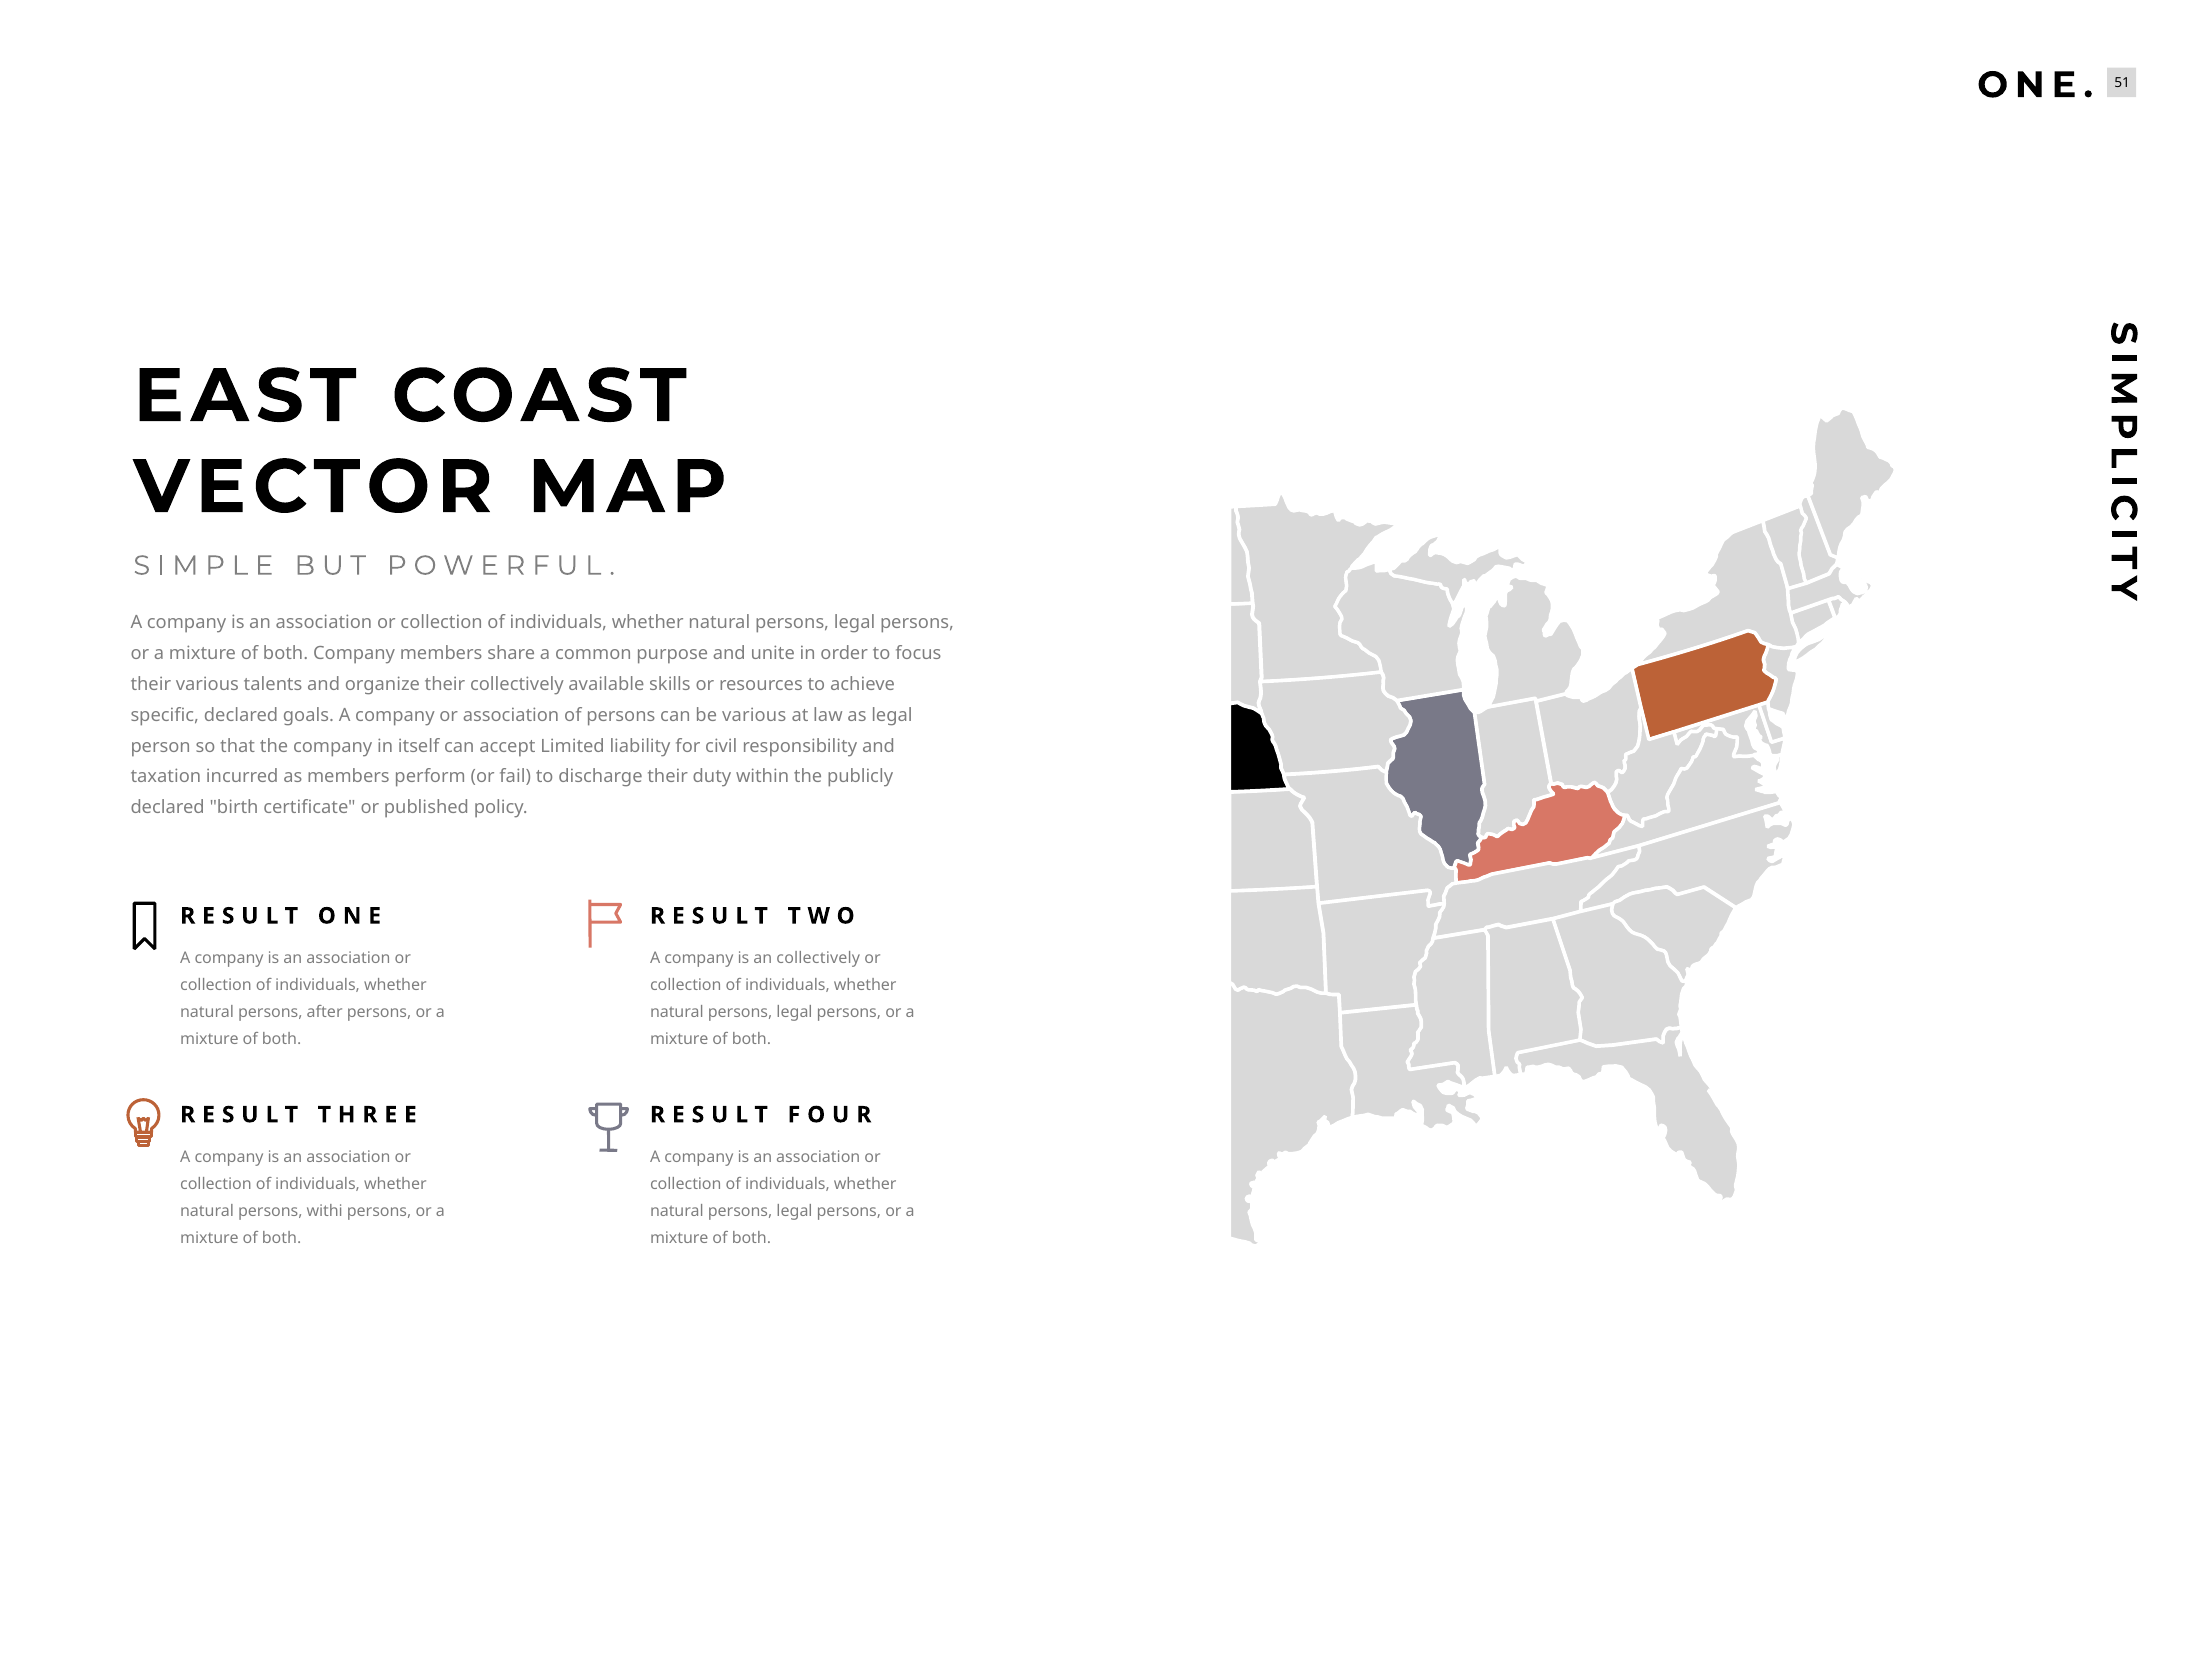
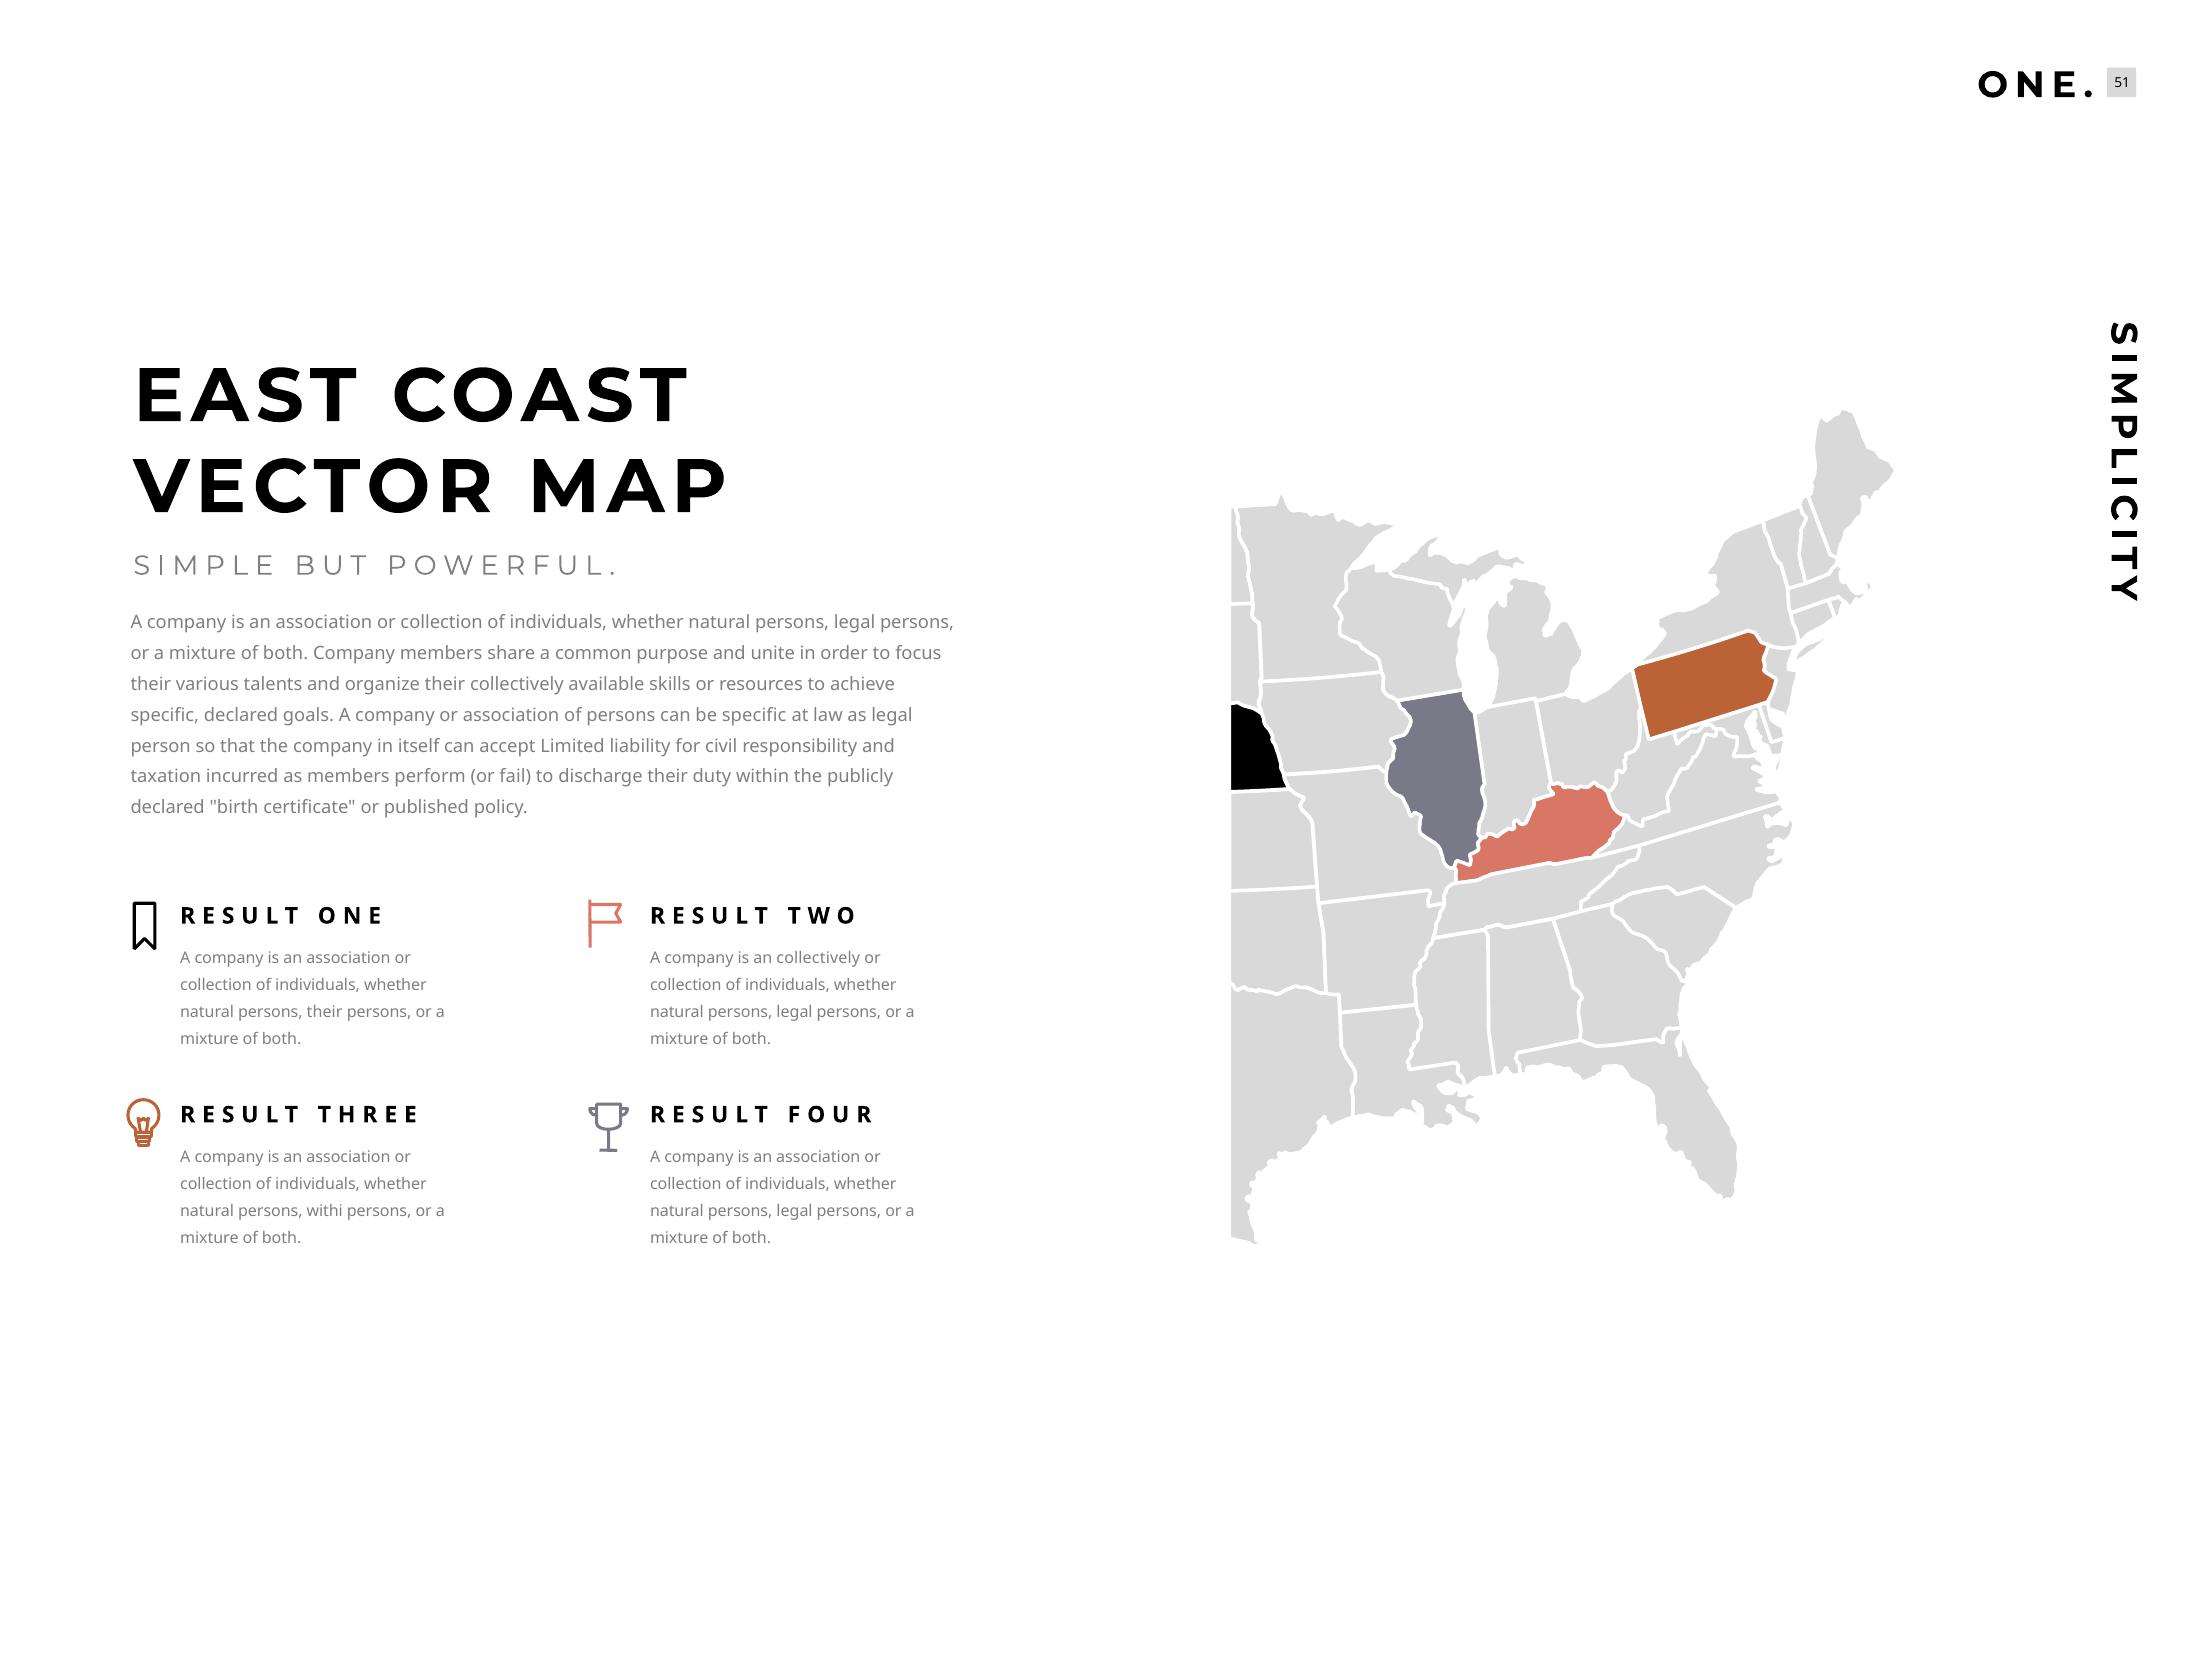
be various: various -> specific
persons after: after -> their
